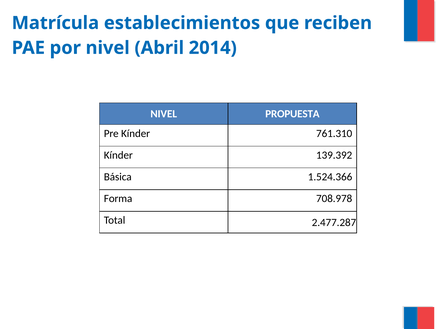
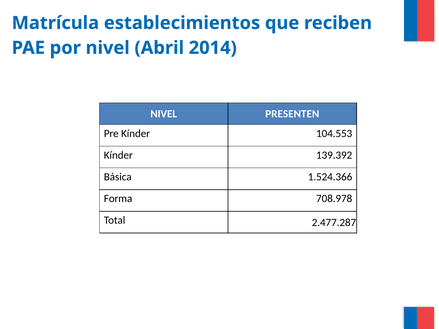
PROPUESTA: PROPUESTA -> PRESENTEN
761.310: 761.310 -> 104.553
